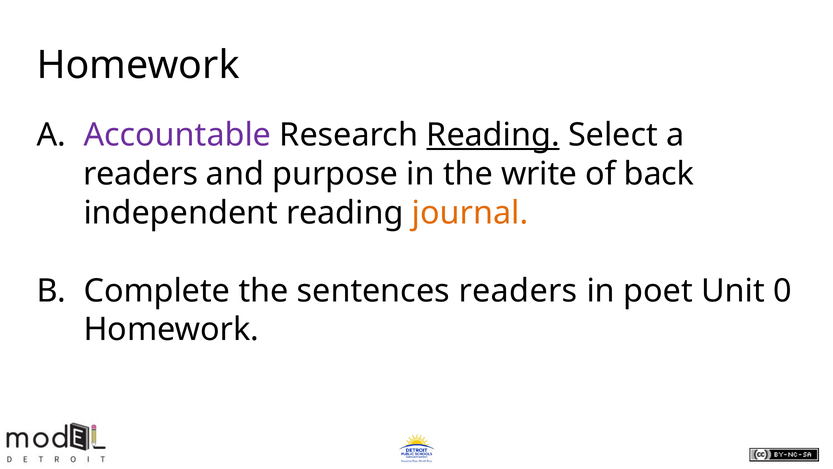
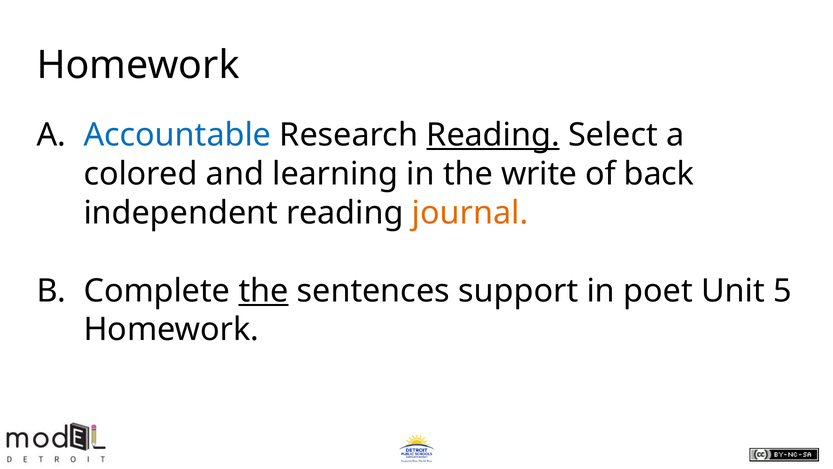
Accountable colour: purple -> blue
readers at (141, 174): readers -> colored
purpose: purpose -> learning
the at (264, 291) underline: none -> present
sentences readers: readers -> support
0: 0 -> 5
